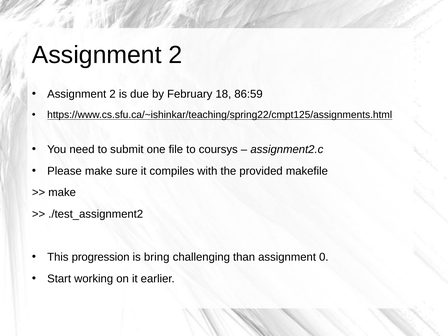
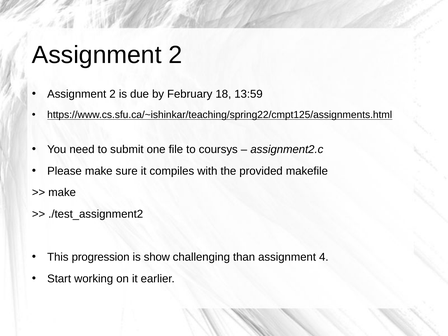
86:59: 86:59 -> 13:59
bring: bring -> show
0: 0 -> 4
